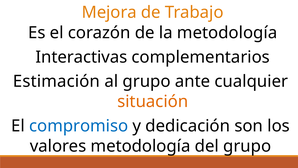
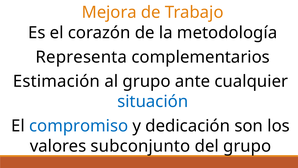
Interactivas: Interactivas -> Representa
situación colour: orange -> blue
valores metodología: metodología -> subconjunto
